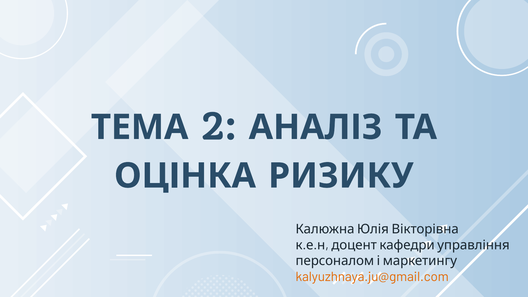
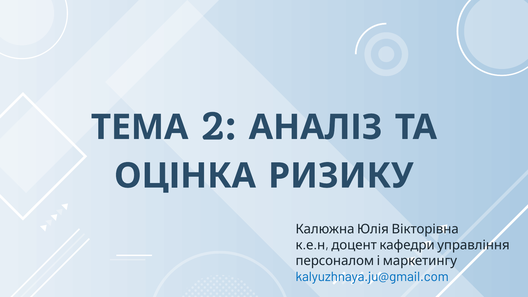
kalyuzhnaya.ju@gmail.com colour: orange -> blue
